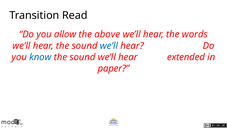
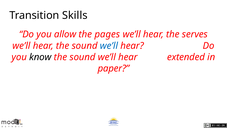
Read: Read -> Skills
above: above -> pages
words: words -> serves
know colour: blue -> black
